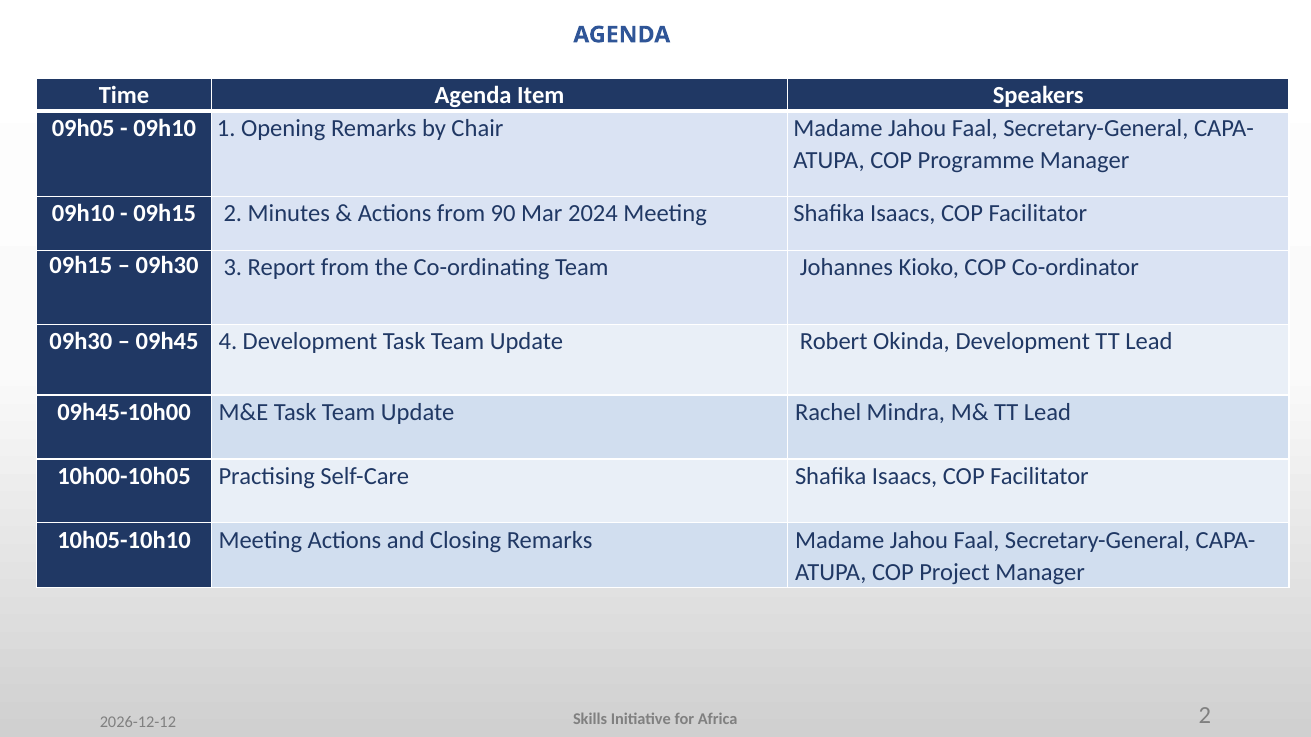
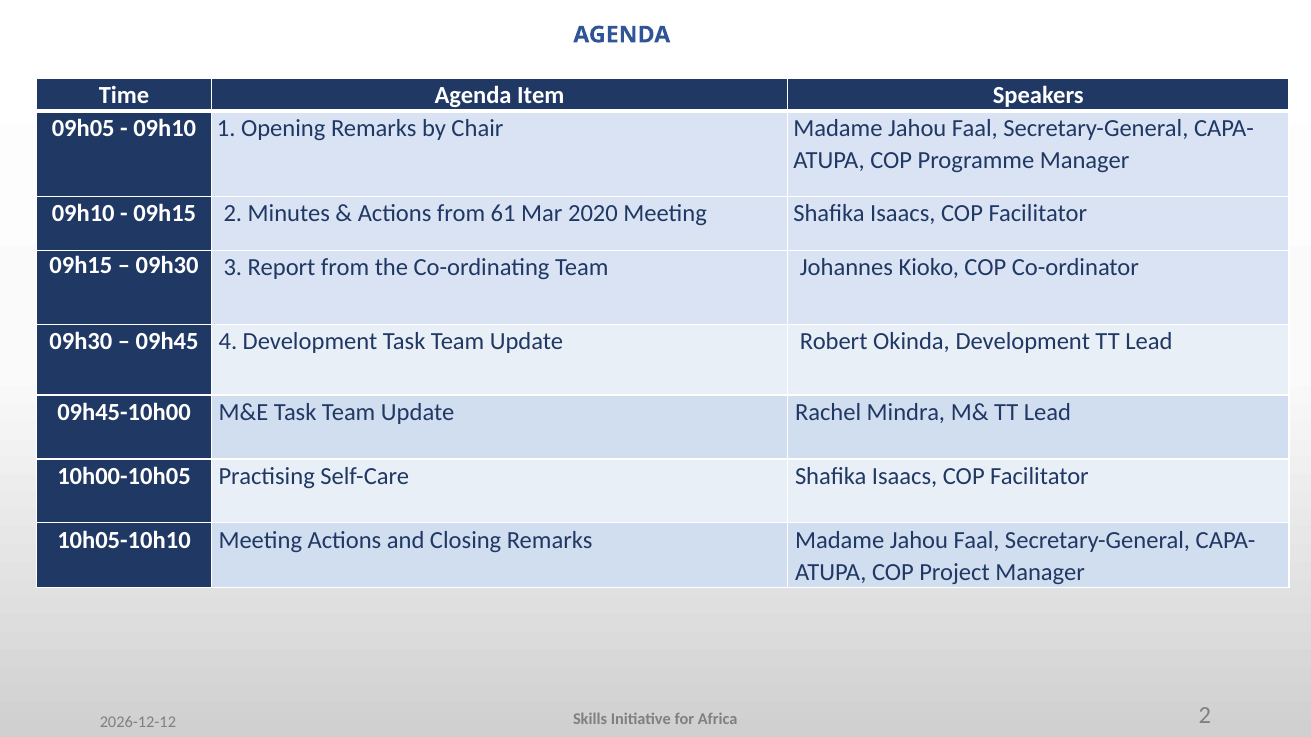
90: 90 -> 61
2024: 2024 -> 2020
